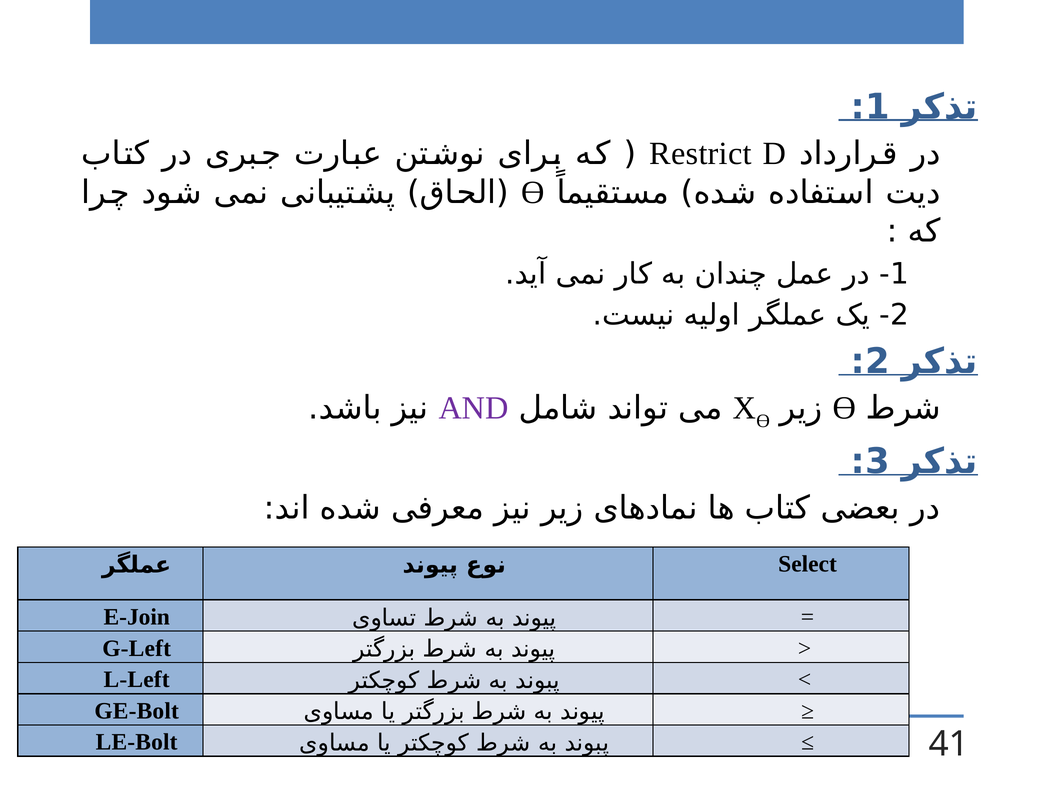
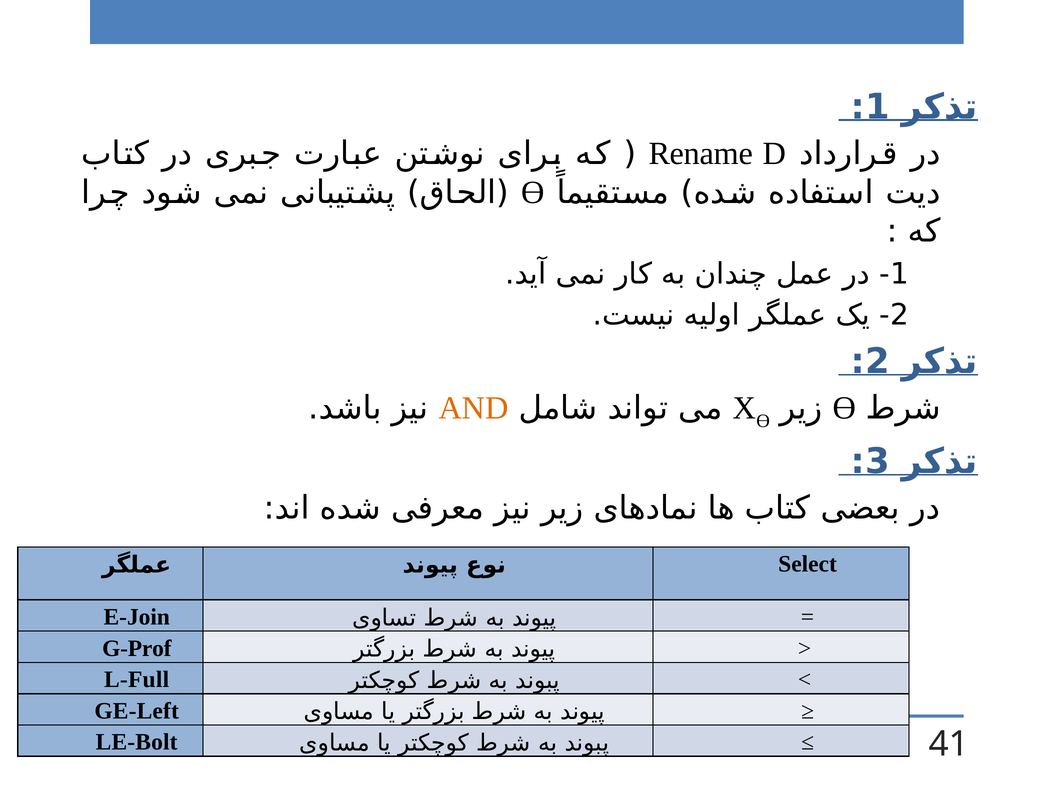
Restrict: Restrict -> Rename
AND colour: purple -> orange
G-Left: G-Left -> G-Prof
L-Left: L-Left -> L-Full
GE-Bolt: GE-Bolt -> GE-Left
